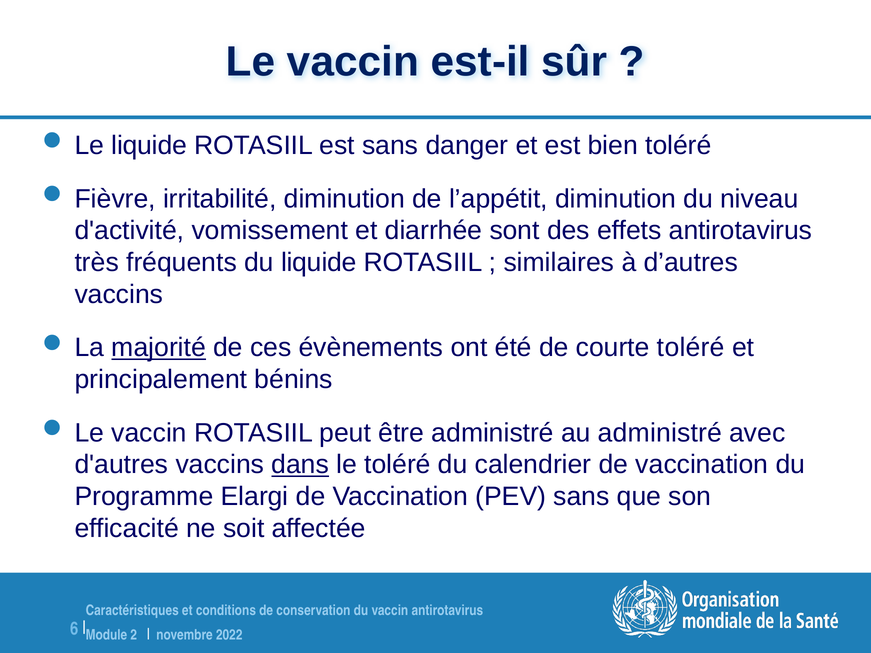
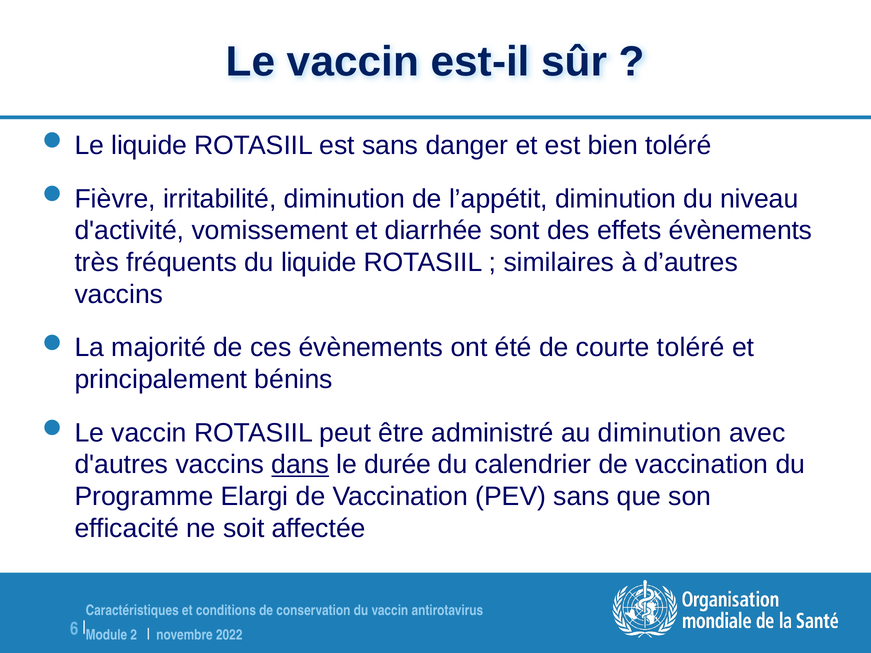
effets antirotavirus: antirotavirus -> évènements
majorité underline: present -> none
au administré: administré -> diminution
le toléré: toléré -> durée
